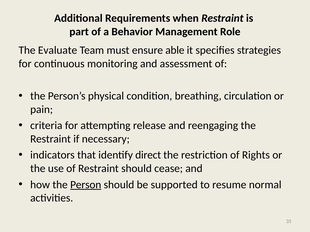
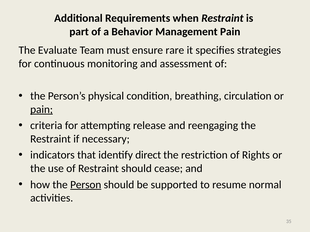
Management Role: Role -> Pain
able: able -> rare
pain at (42, 110) underline: none -> present
